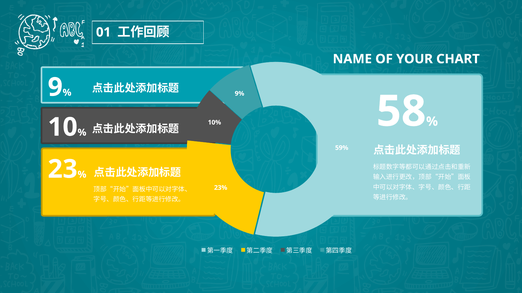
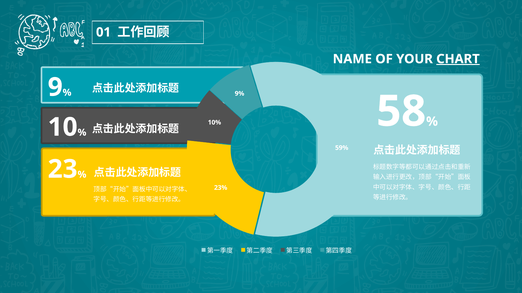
CHART underline: none -> present
